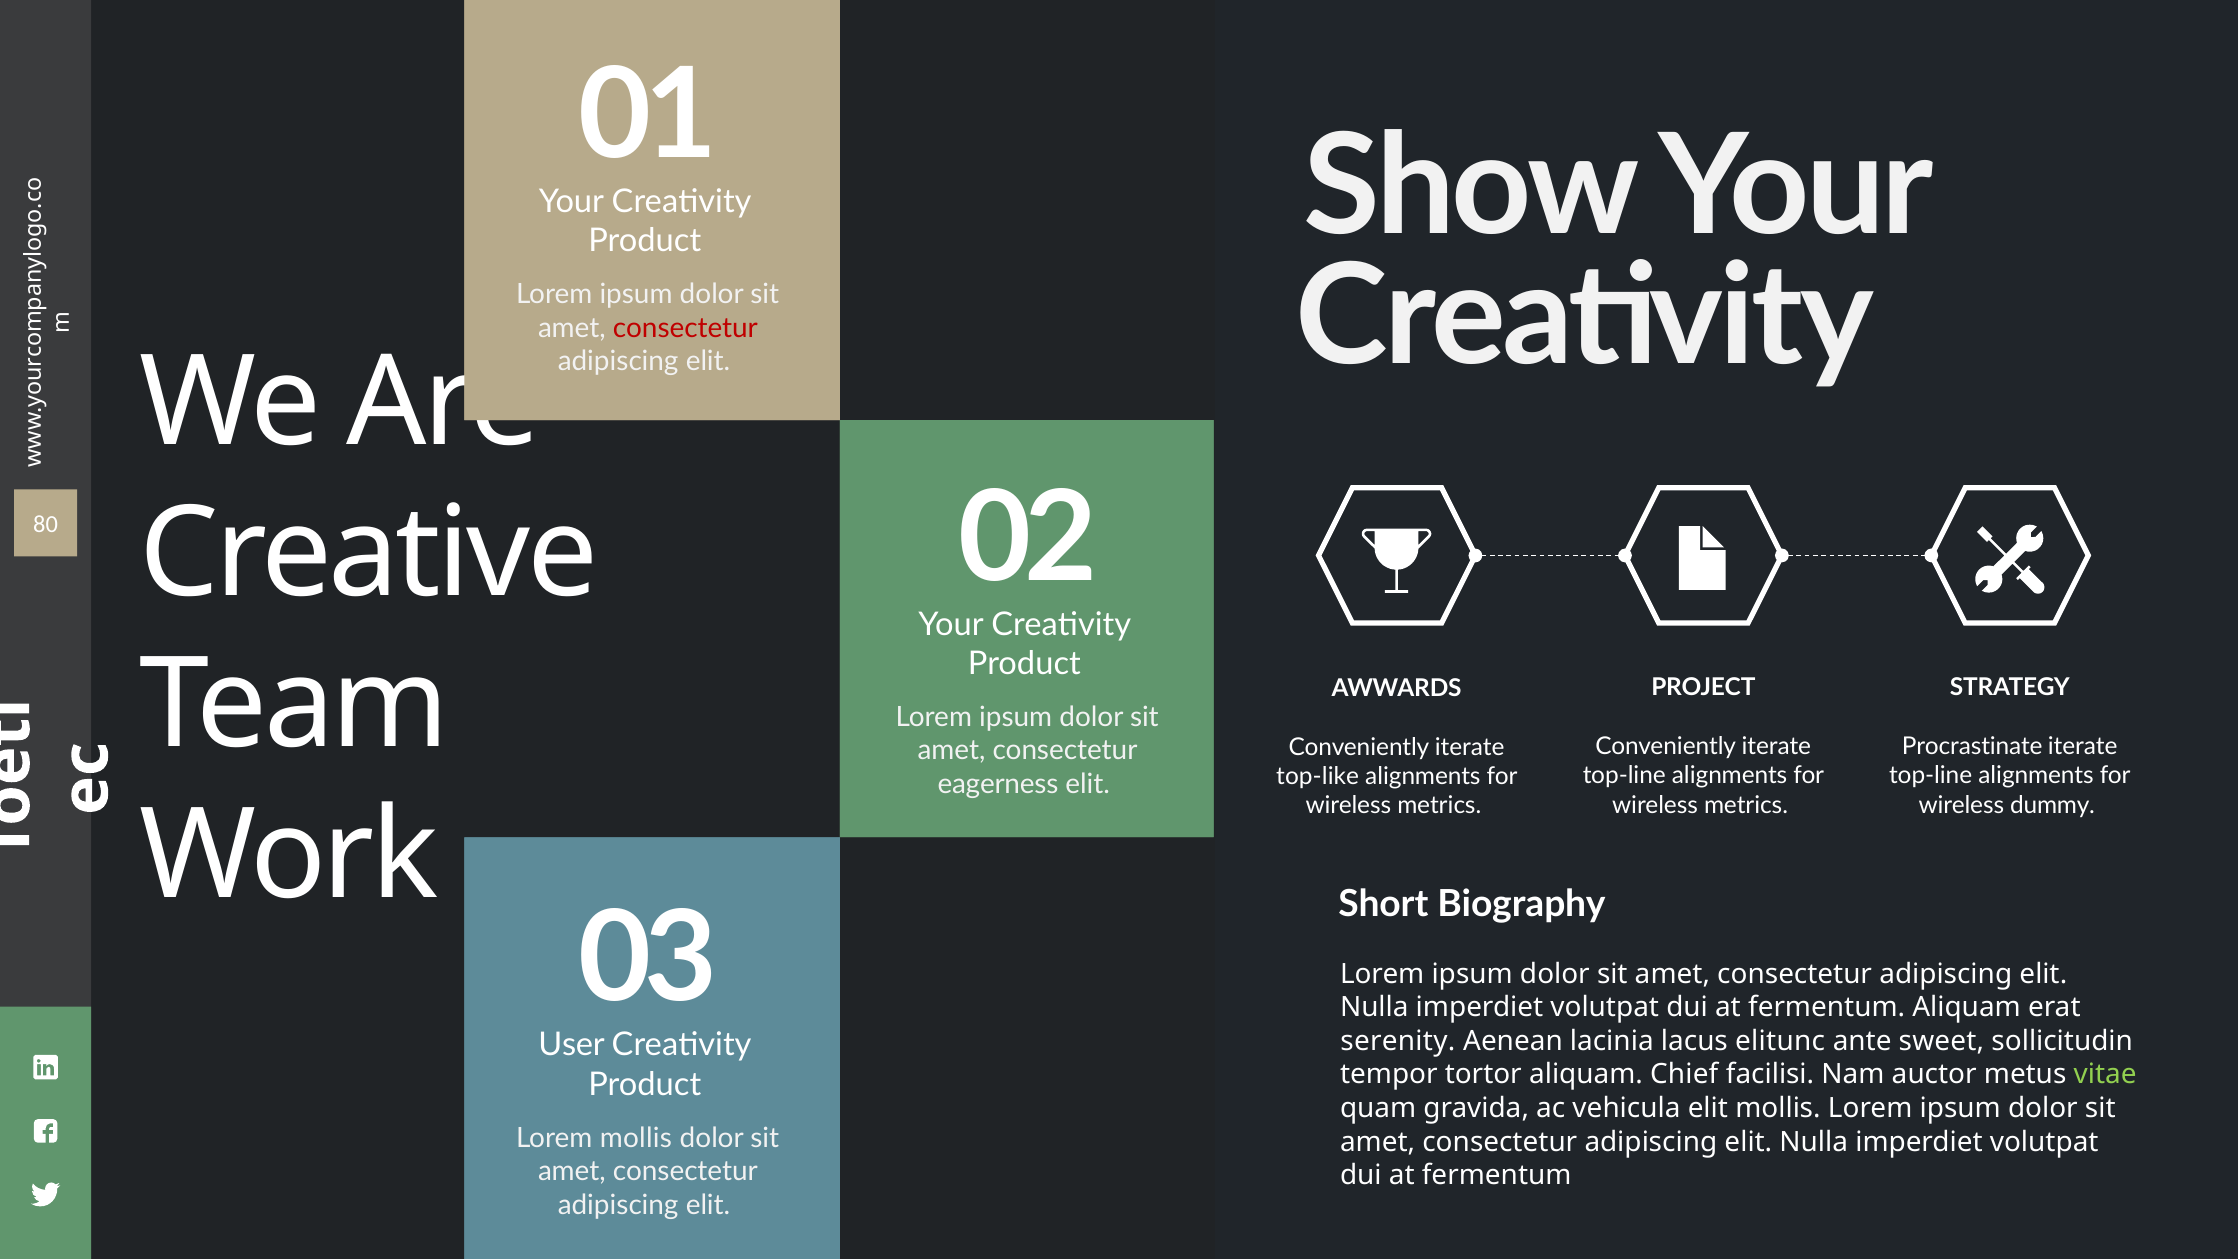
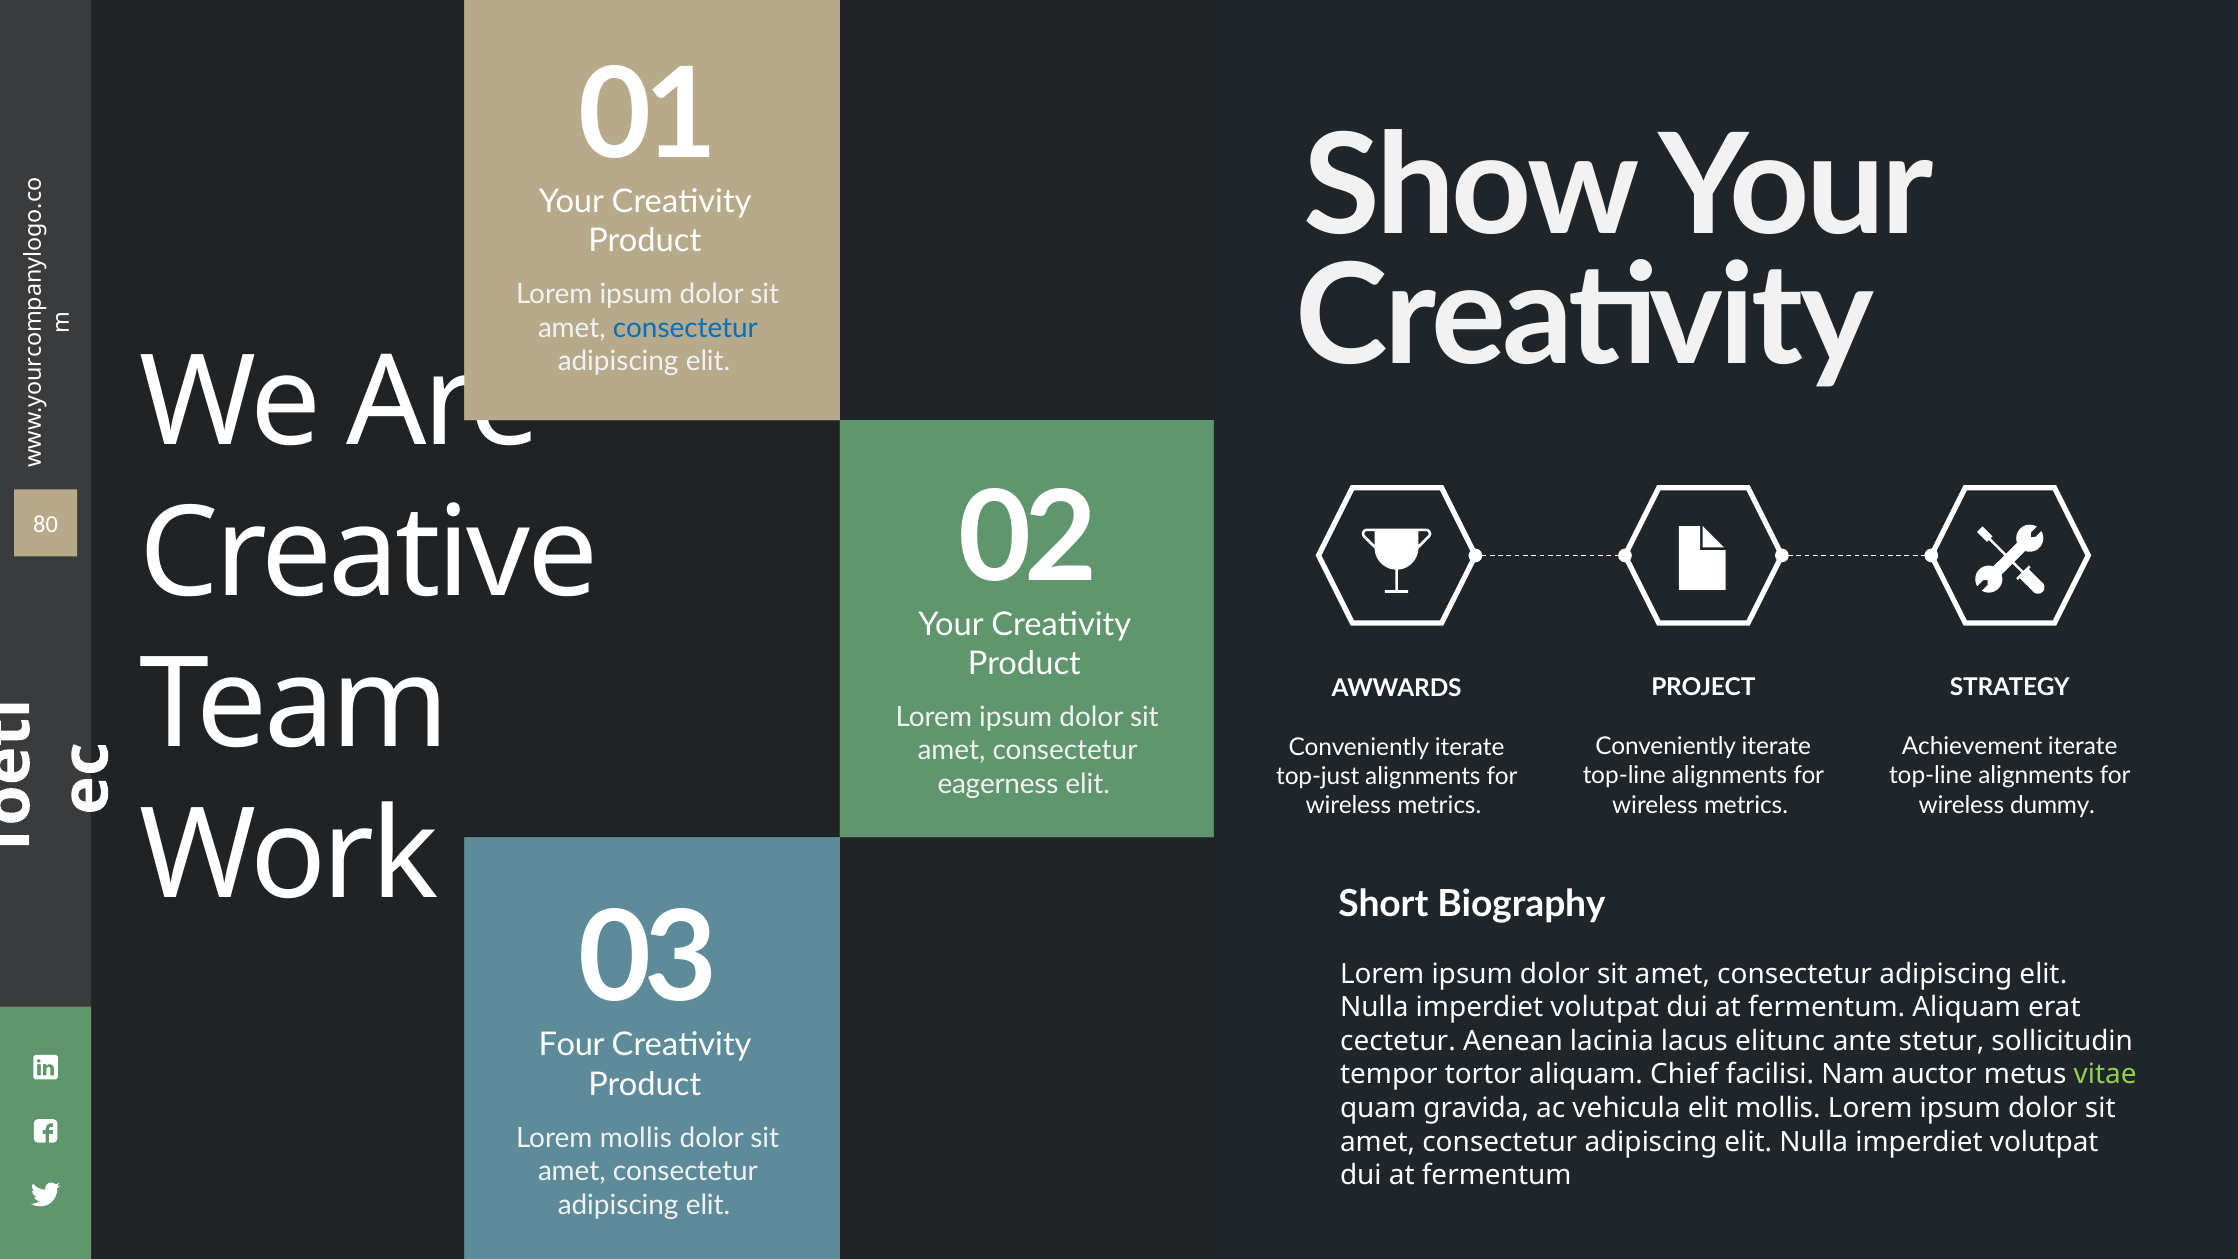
consectetur at (685, 328) colour: red -> blue
Procrastinate: Procrastinate -> Achievement
top-like: top-like -> top-just
User: User -> Four
serenity: serenity -> cectetur
sweet: sweet -> stetur
